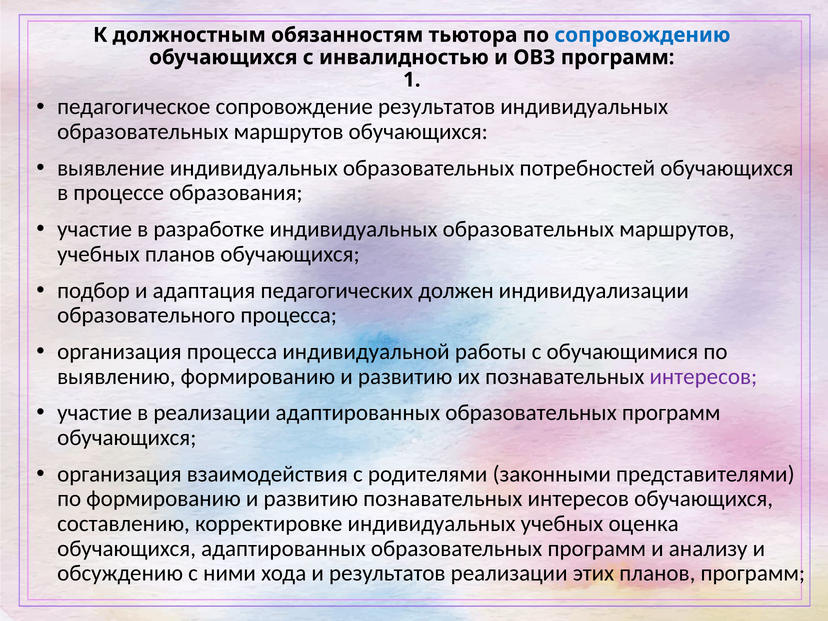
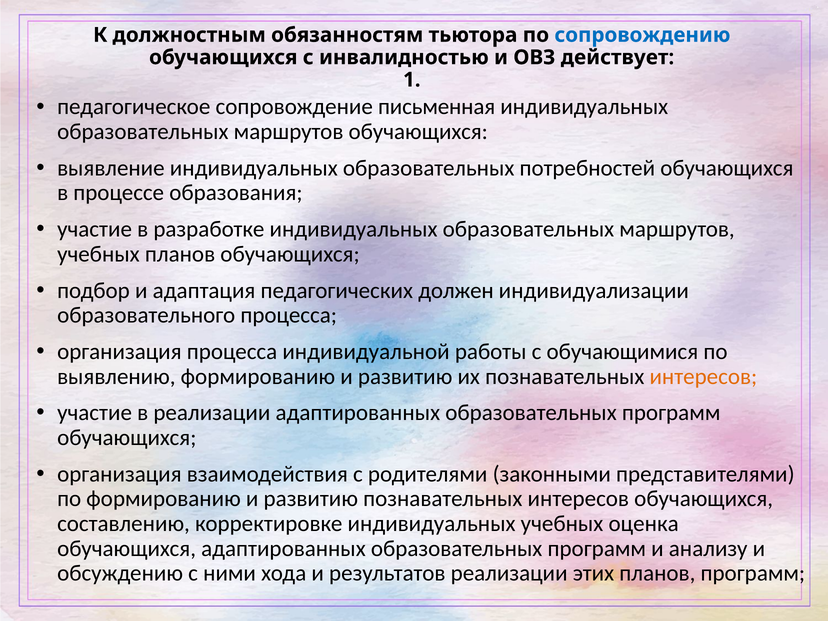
ОВЗ программ: программ -> действует
сопровождение результатов: результатов -> письменная
интересов at (703, 376) colour: purple -> orange
